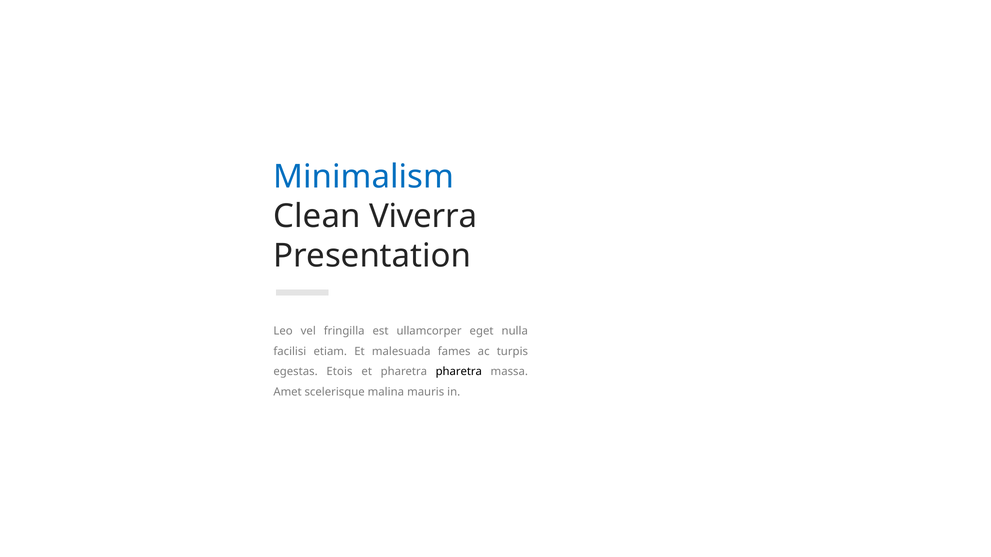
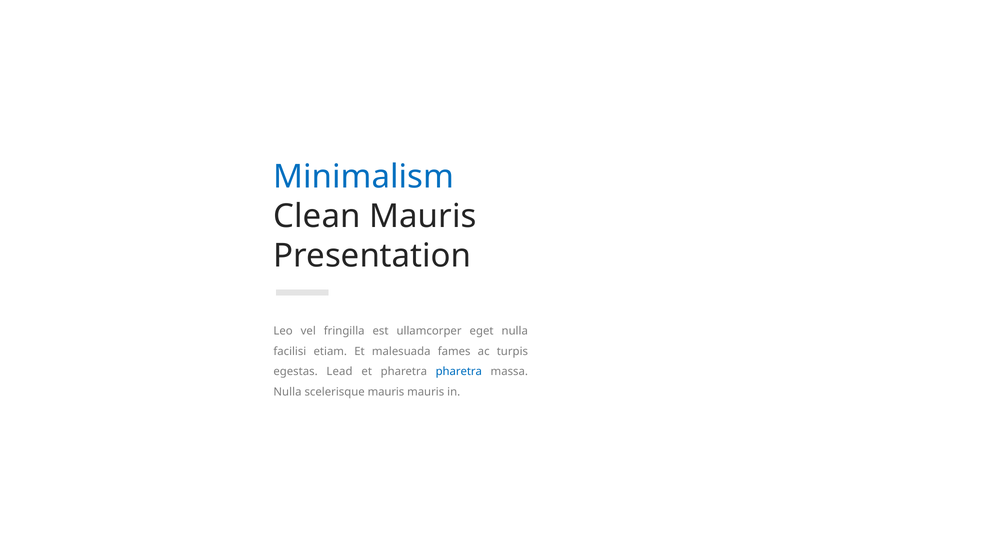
Clean Viverra: Viverra -> Mauris
Etois: Etois -> Lead
pharetra at (459, 372) colour: black -> blue
Amet at (288, 392): Amet -> Nulla
scelerisque malina: malina -> mauris
